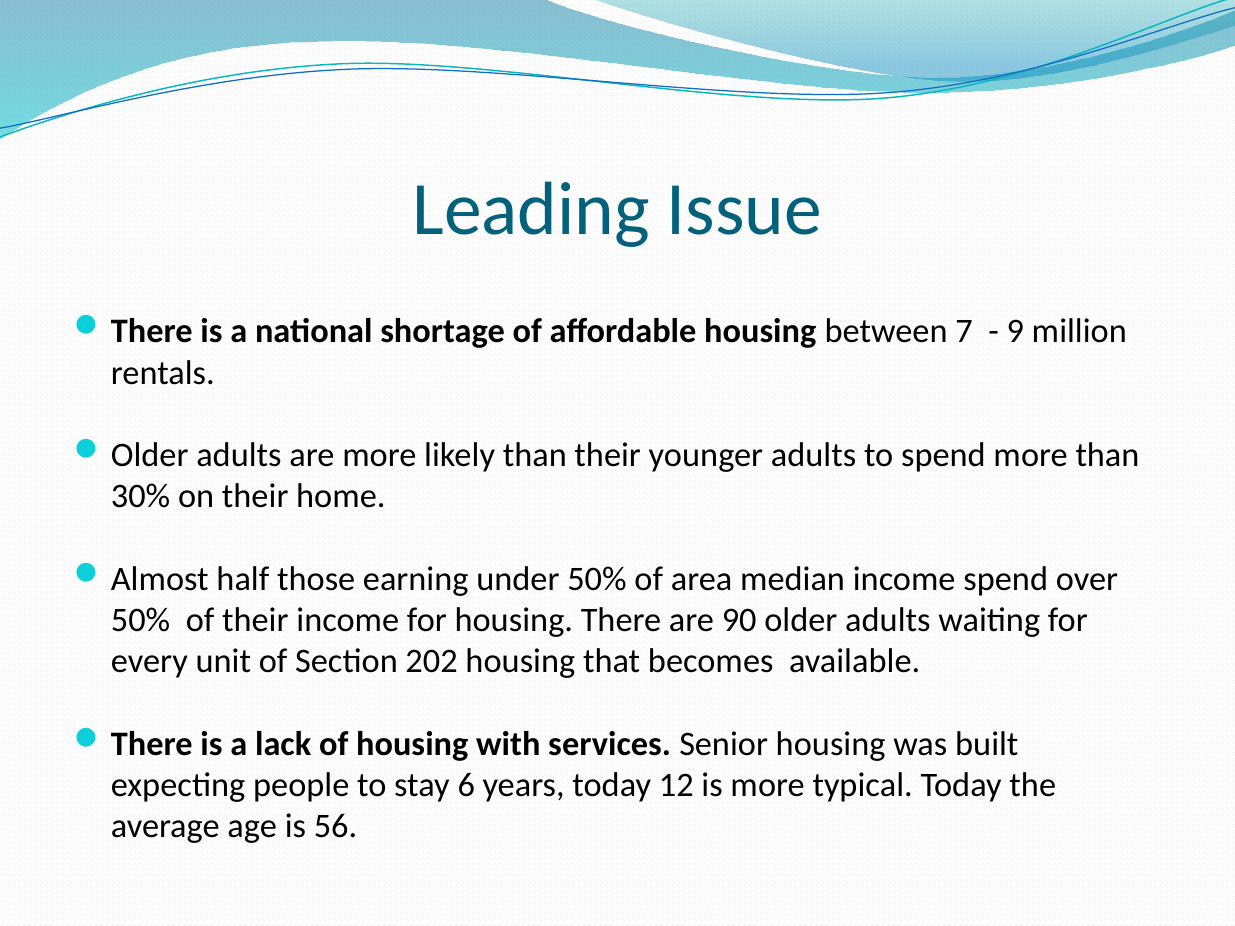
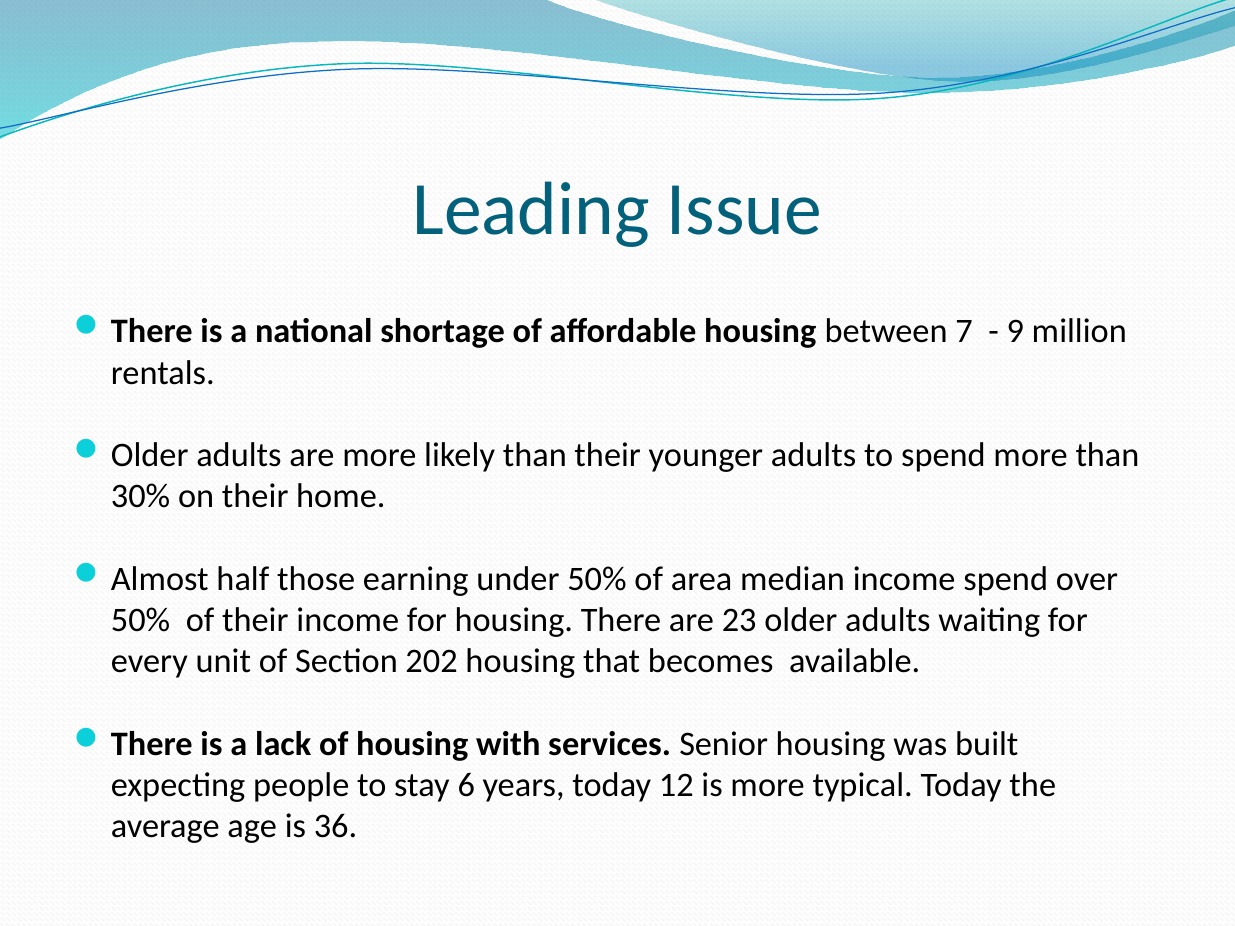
90: 90 -> 23
56: 56 -> 36
